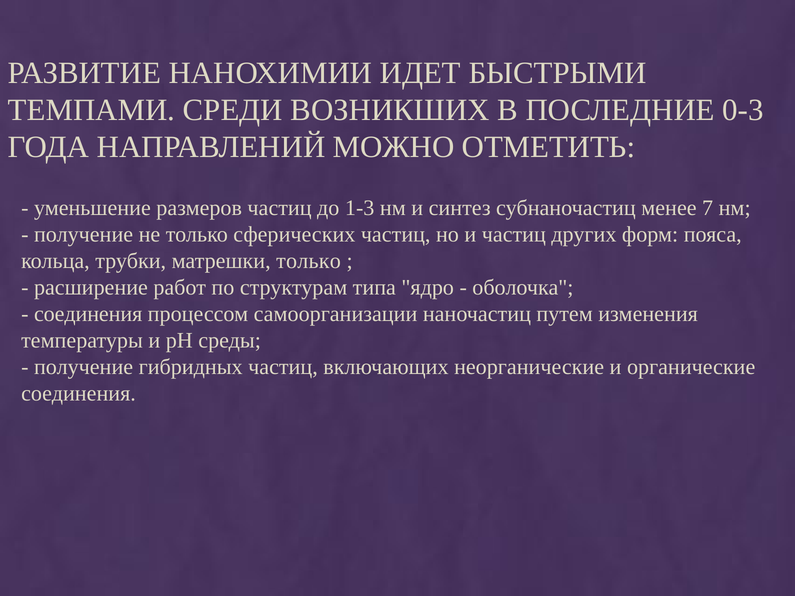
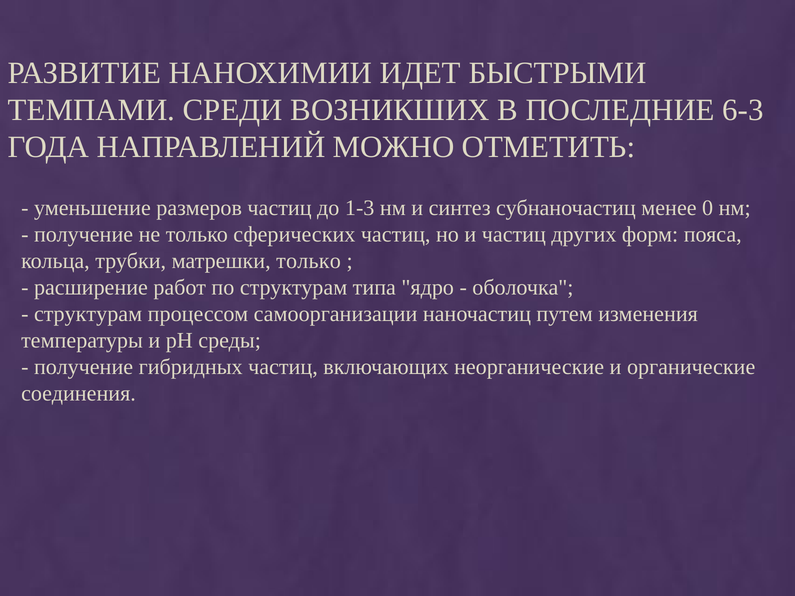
0-3: 0-3 -> 6-3
7: 7 -> 0
соединения at (88, 314): соединения -> структурам
